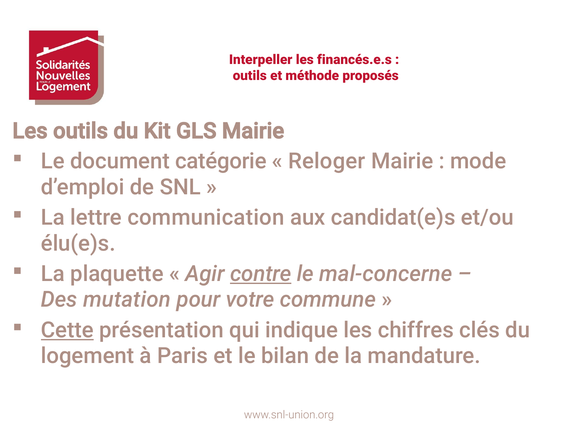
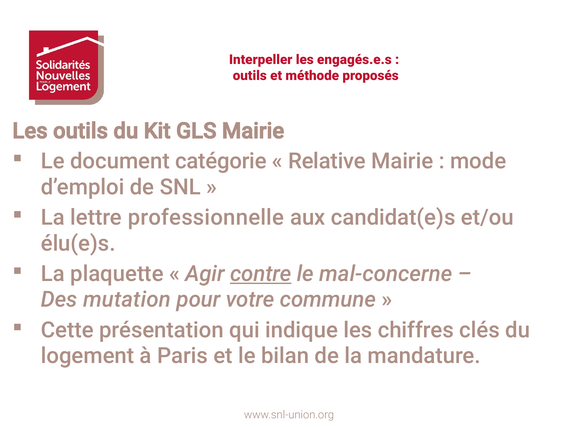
financés.e.s: financés.e.s -> engagés.e.s
Reloger: Reloger -> Relative
communication: communication -> professionnelle
Cette underline: present -> none
